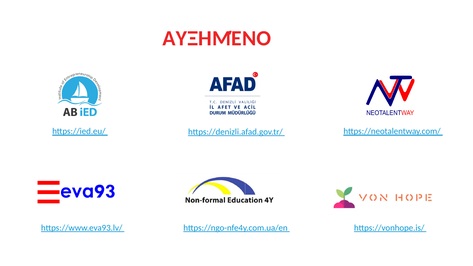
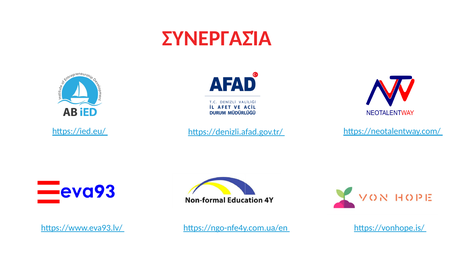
ΑΥΞΗΜΈΝΟ: ΑΥΞΗΜΈΝΟ -> ΣΥΝΕΡΓΑΣΊΑ
